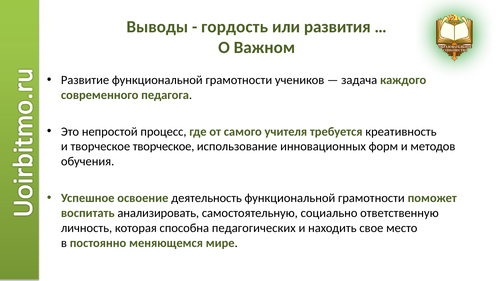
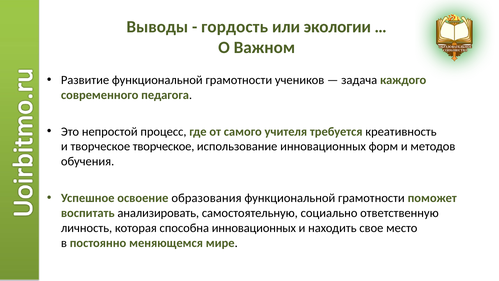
развития: развития -> экологии
деятельность: деятельность -> образования
способна педагогических: педагогических -> инновационных
